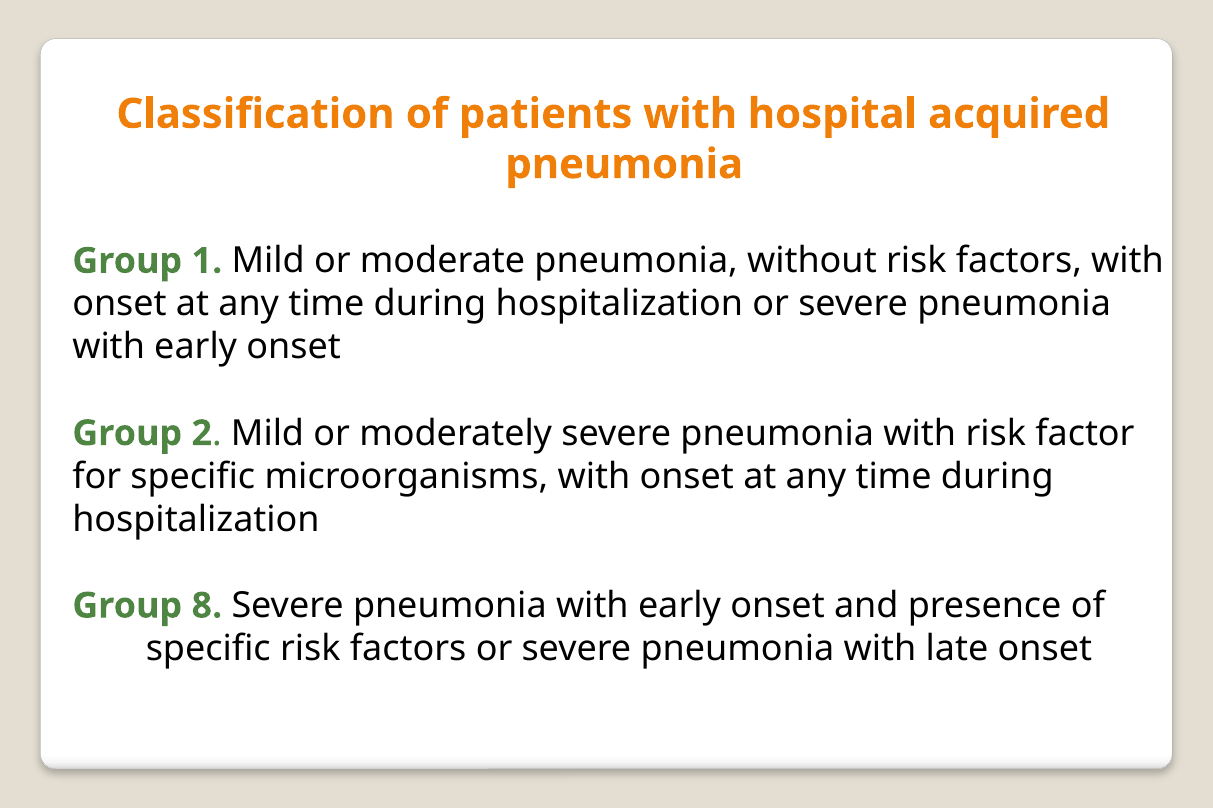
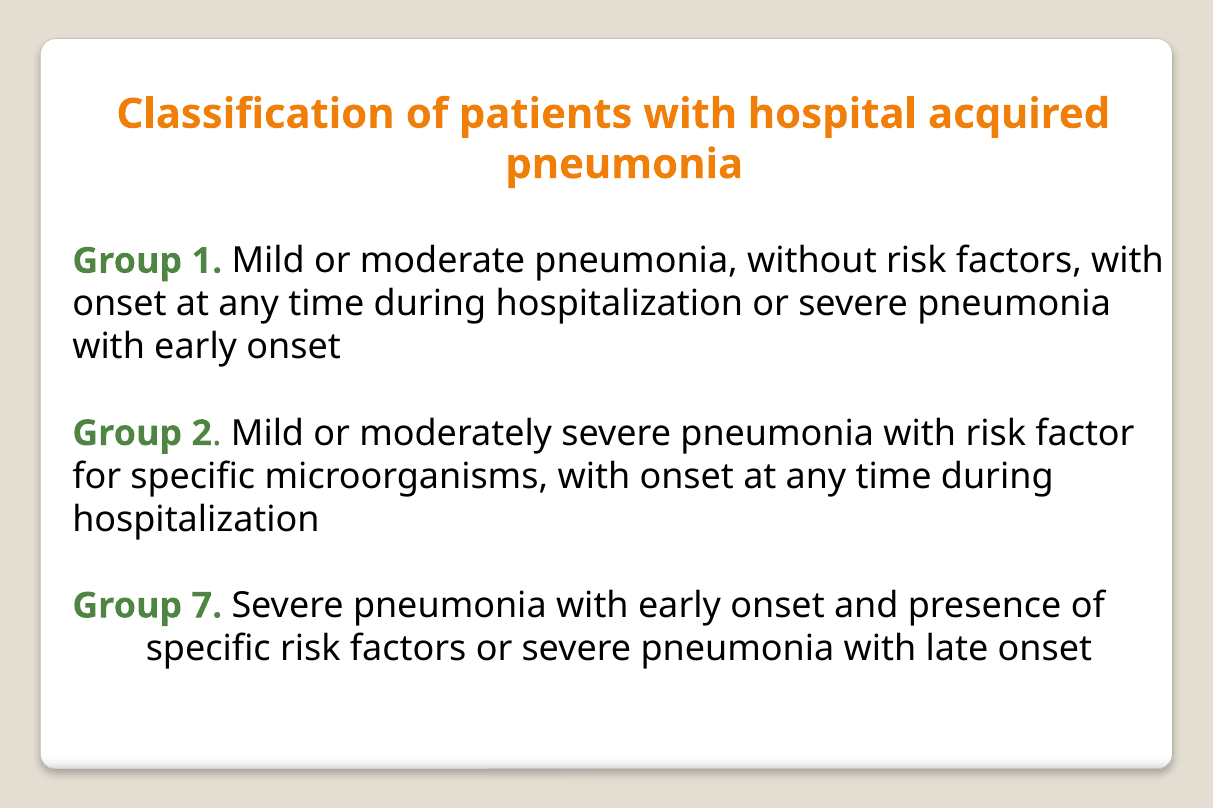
8: 8 -> 7
